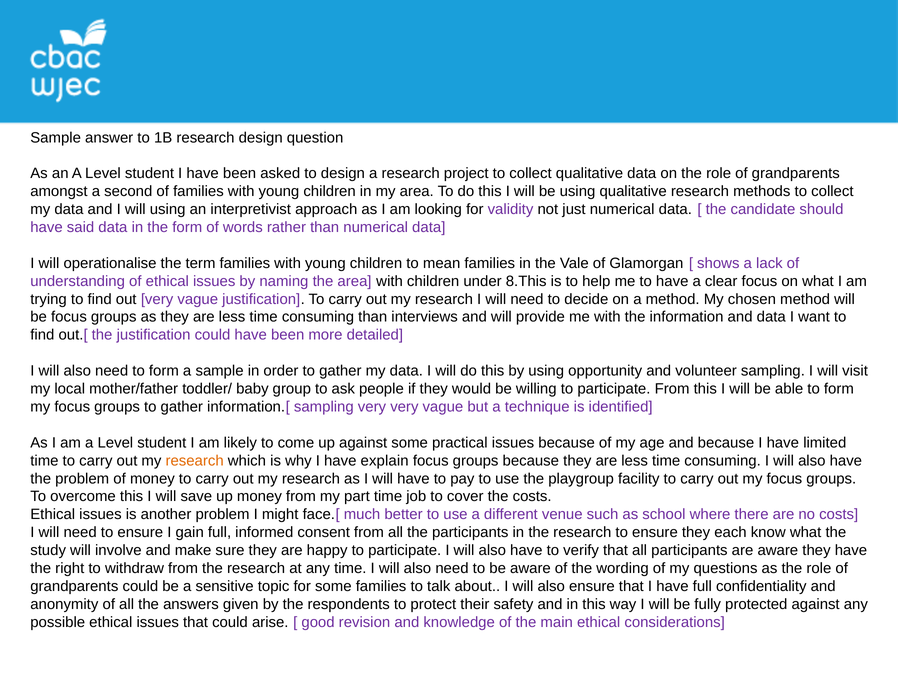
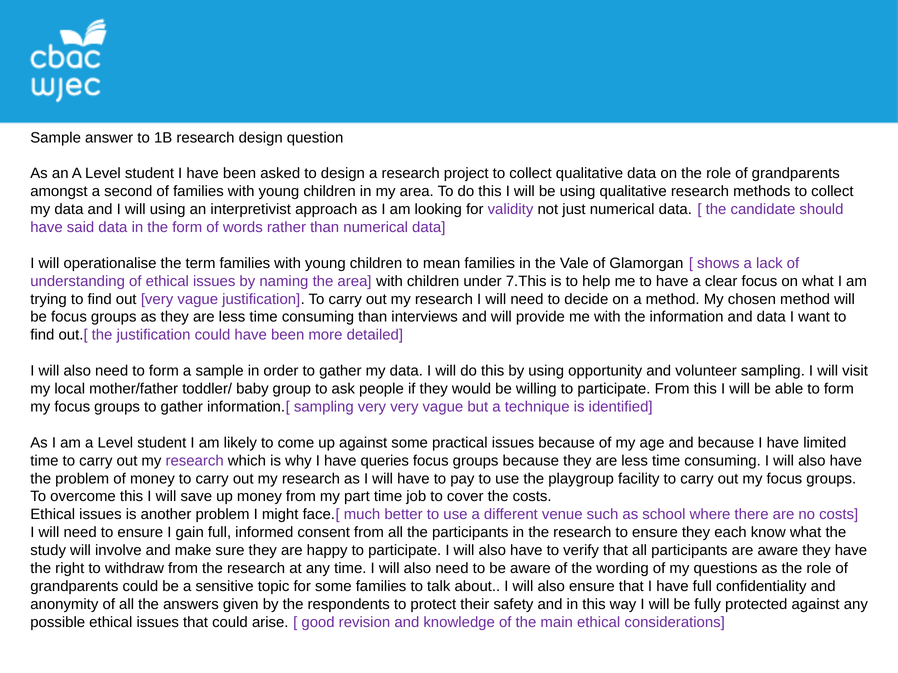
8.This: 8.This -> 7.This
research at (195, 461) colour: orange -> purple
explain: explain -> queries
